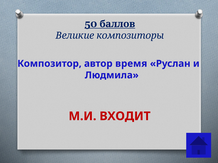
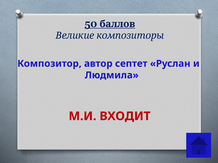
время: время -> септет
